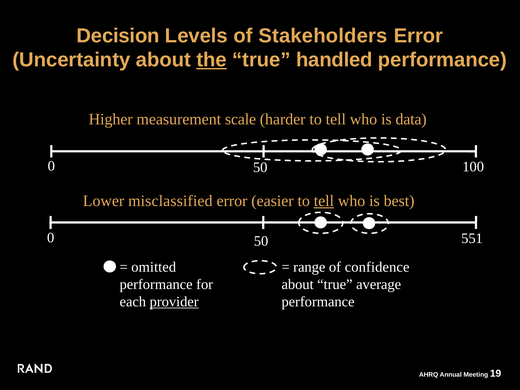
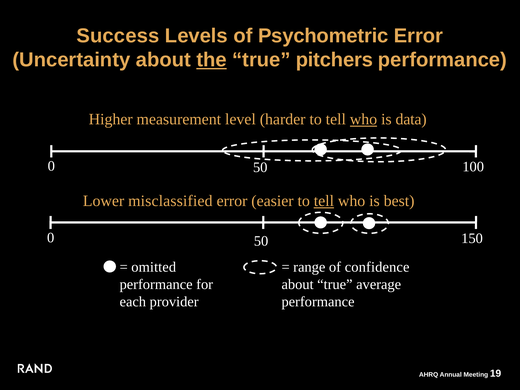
Decision: Decision -> Success
Stakeholders: Stakeholders -> Psychometric
handled: handled -> pitchers
scale: scale -> level
who at (364, 119) underline: none -> present
551: 551 -> 150
provider underline: present -> none
